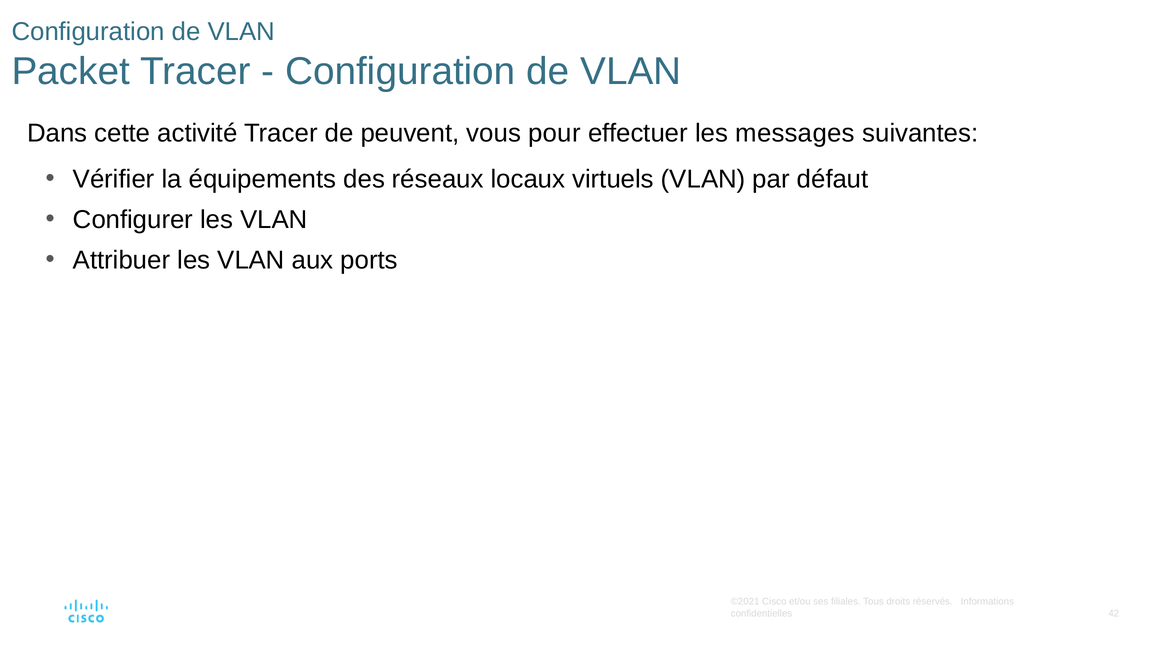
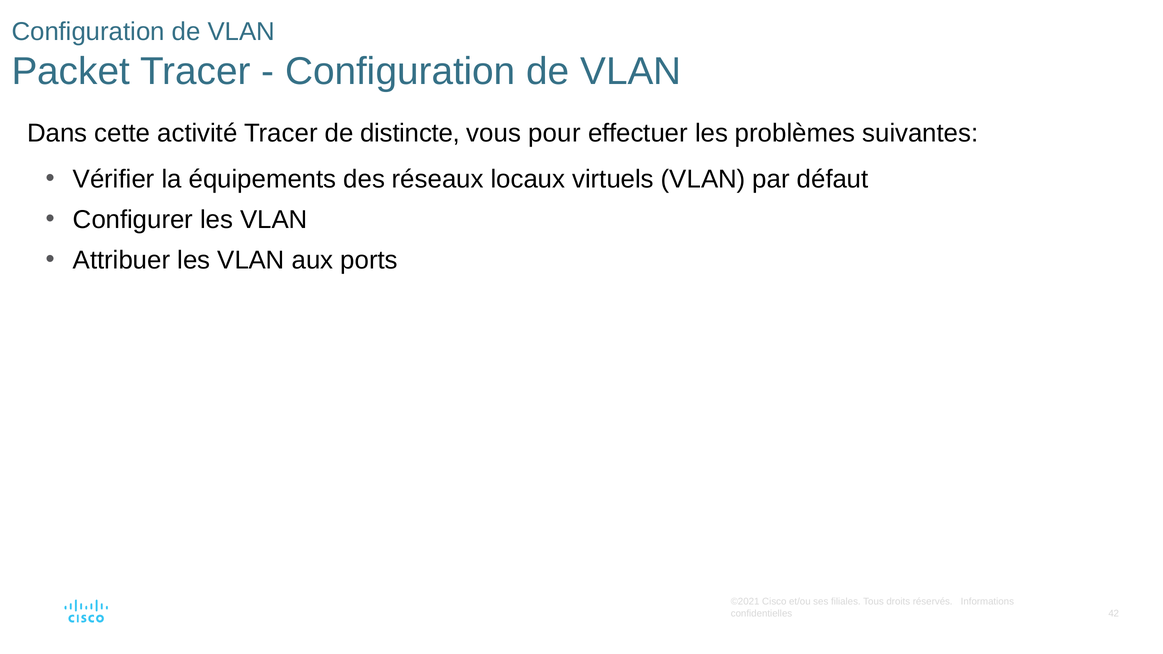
peuvent: peuvent -> distincte
messages: messages -> problèmes
